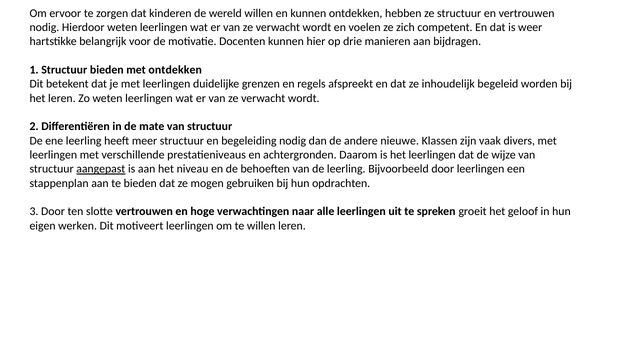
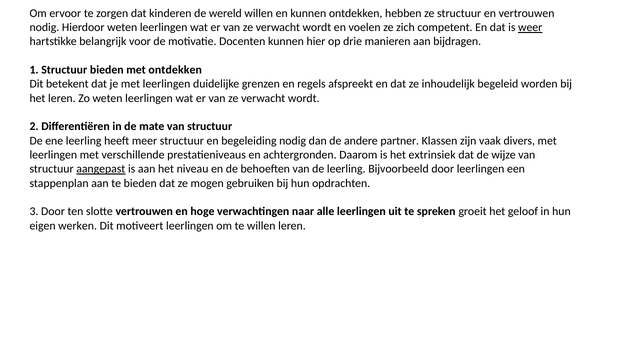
weer underline: none -> present
nieuwe: nieuwe -> partner
het leerlingen: leerlingen -> extrinsiek
